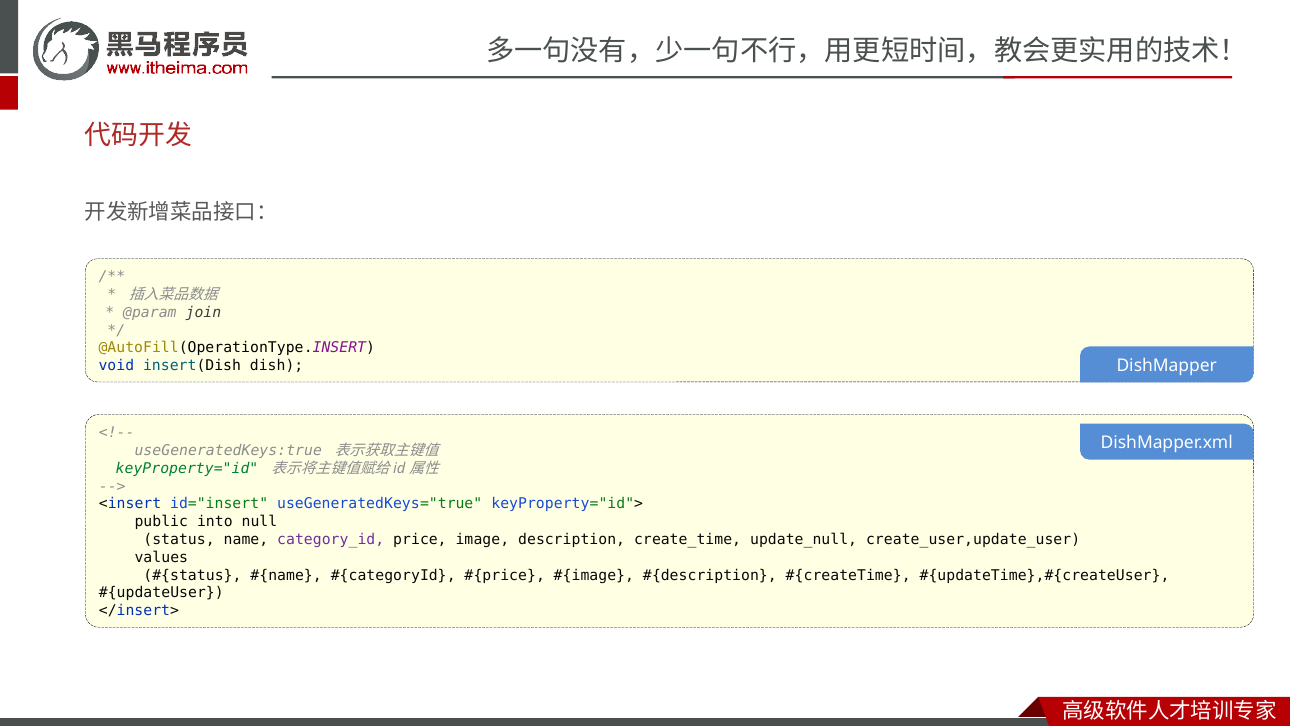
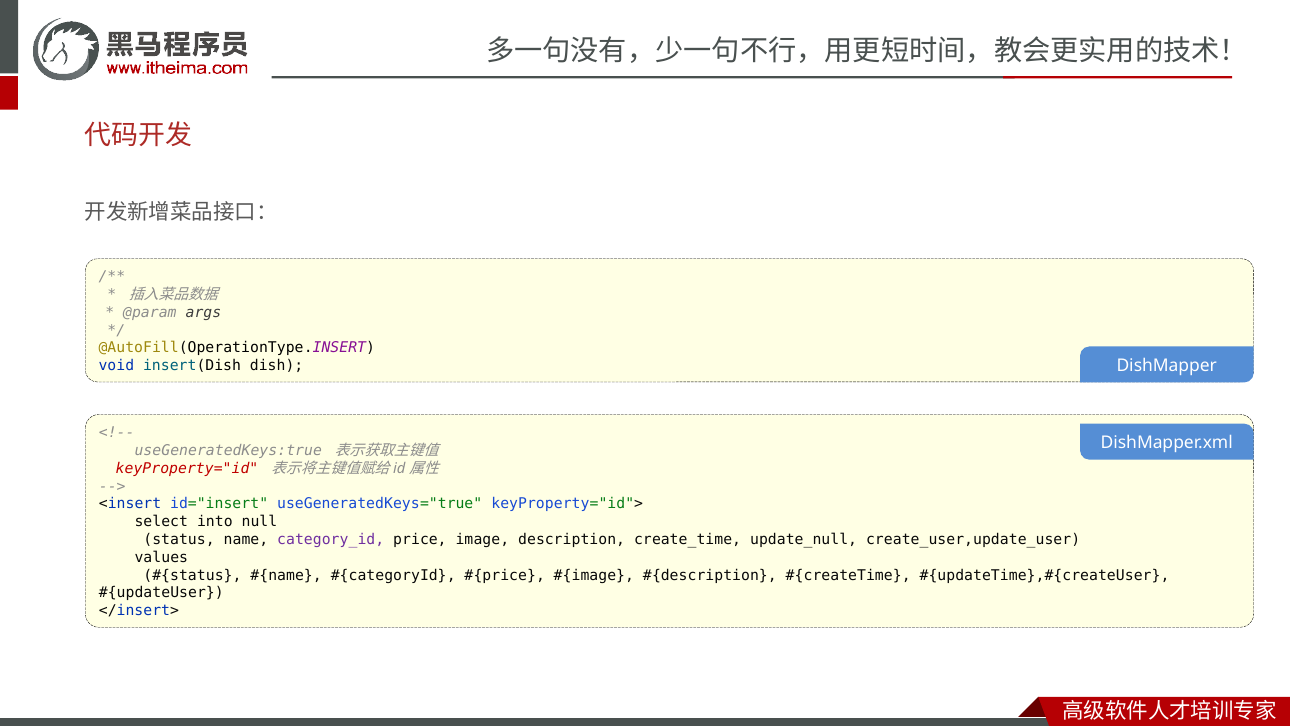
join: join -> args
keyProperty="id colour: green -> red
public: public -> select
